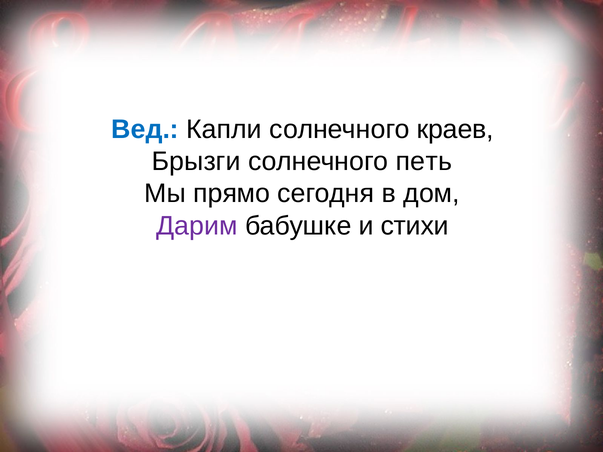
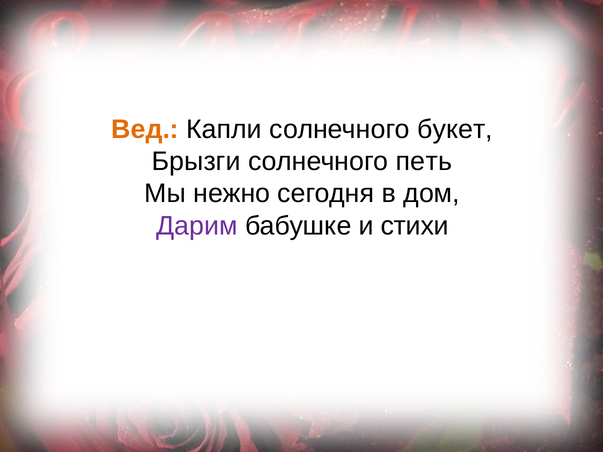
Вед colour: blue -> orange
краев: краев -> букет
прямо: прямо -> нежно
